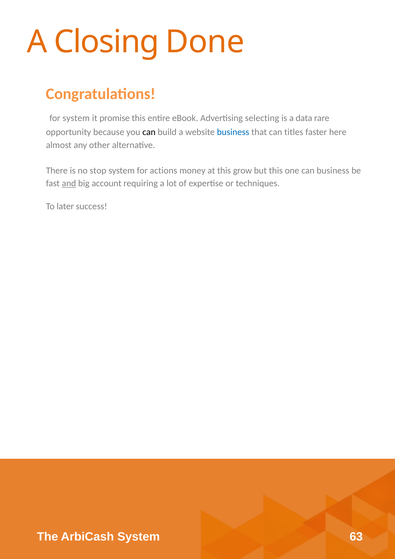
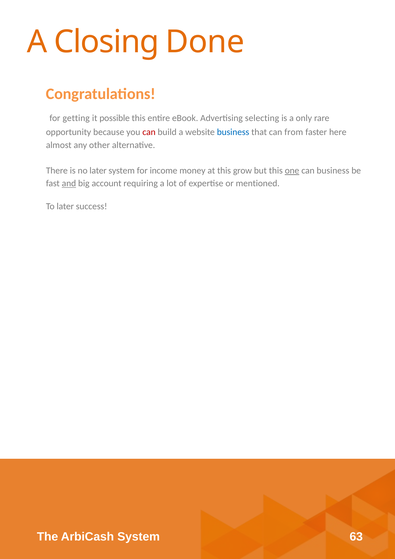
for system: system -> getting
promise: promise -> possible
data: data -> only
can at (149, 132) colour: black -> red
titles: titles -> from
no stop: stop -> later
actions: actions -> income
one underline: none -> present
techniques: techniques -> mentioned
